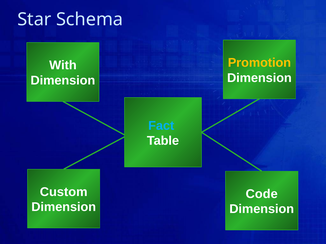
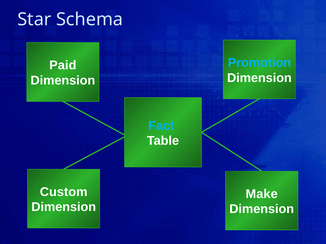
Promotion colour: yellow -> light blue
With: With -> Paid
Code: Code -> Make
